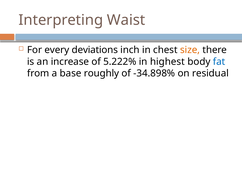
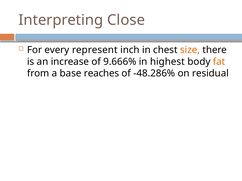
Waist: Waist -> Close
deviations: deviations -> represent
5.222%: 5.222% -> 9.666%
fat colour: blue -> orange
roughly: roughly -> reaches
-34.898%: -34.898% -> -48.286%
